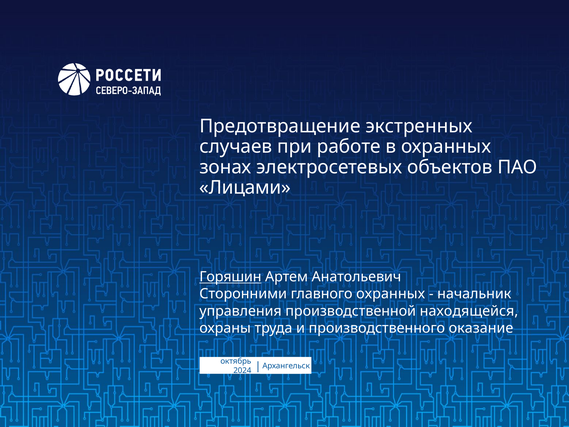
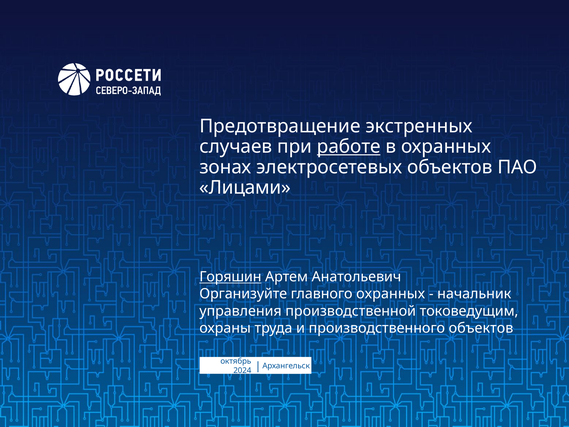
работе underline: none -> present
Сторонними: Сторонними -> Организуйте
находящейся: находящейся -> токоведущим
производственного оказание: оказание -> объектов
